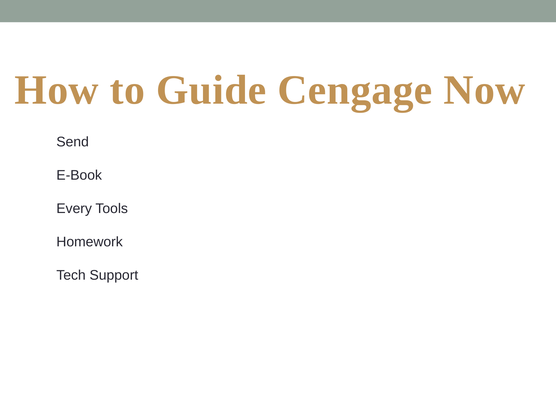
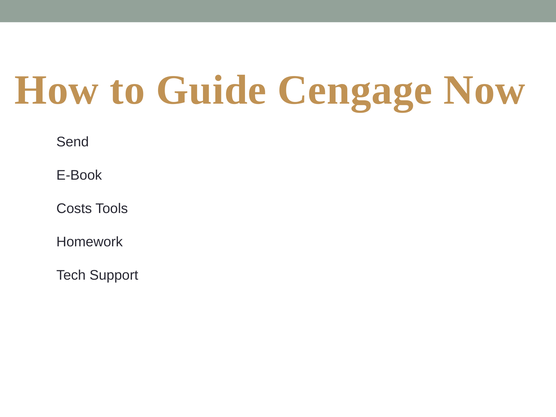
Every: Every -> Costs
